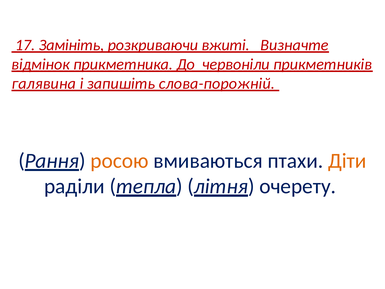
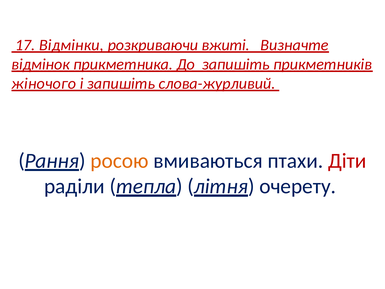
Замініть: Замініть -> Відмінки
До червоніли: червоніли -> запишіть
галявина: галявина -> жіночого
слова-порожній: слова-порожній -> слова-журливий
Діти colour: orange -> red
